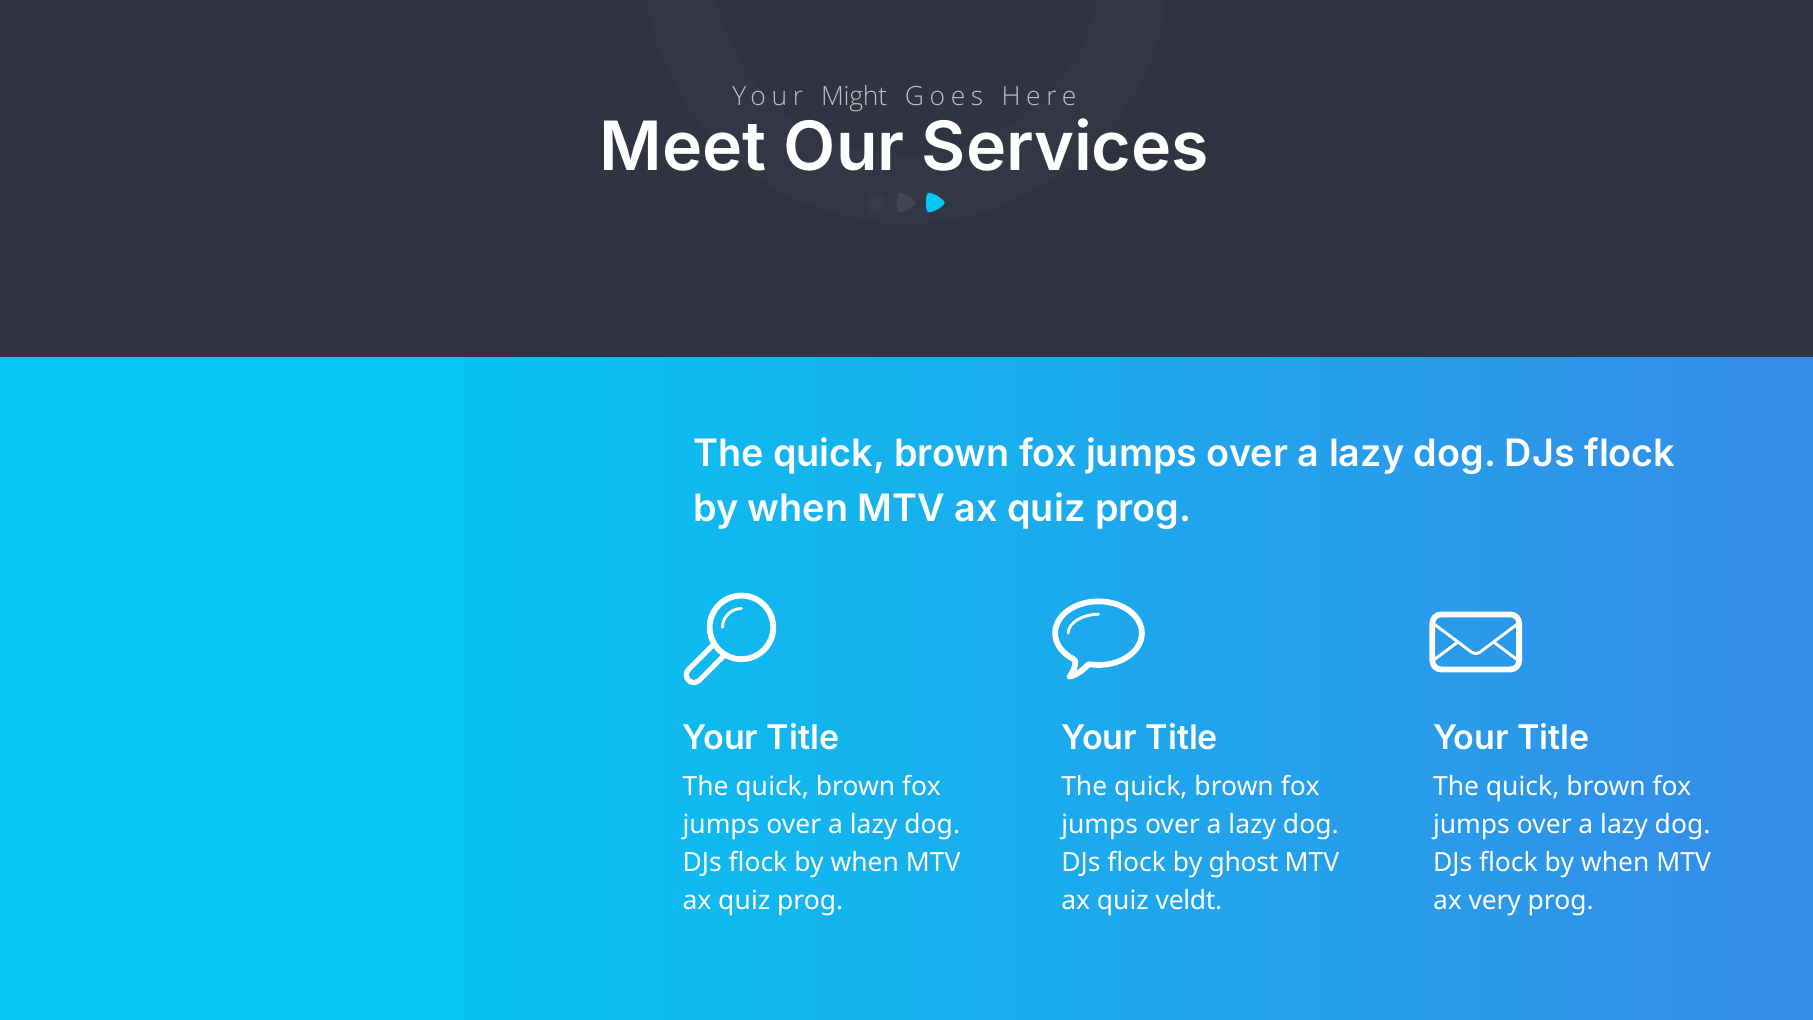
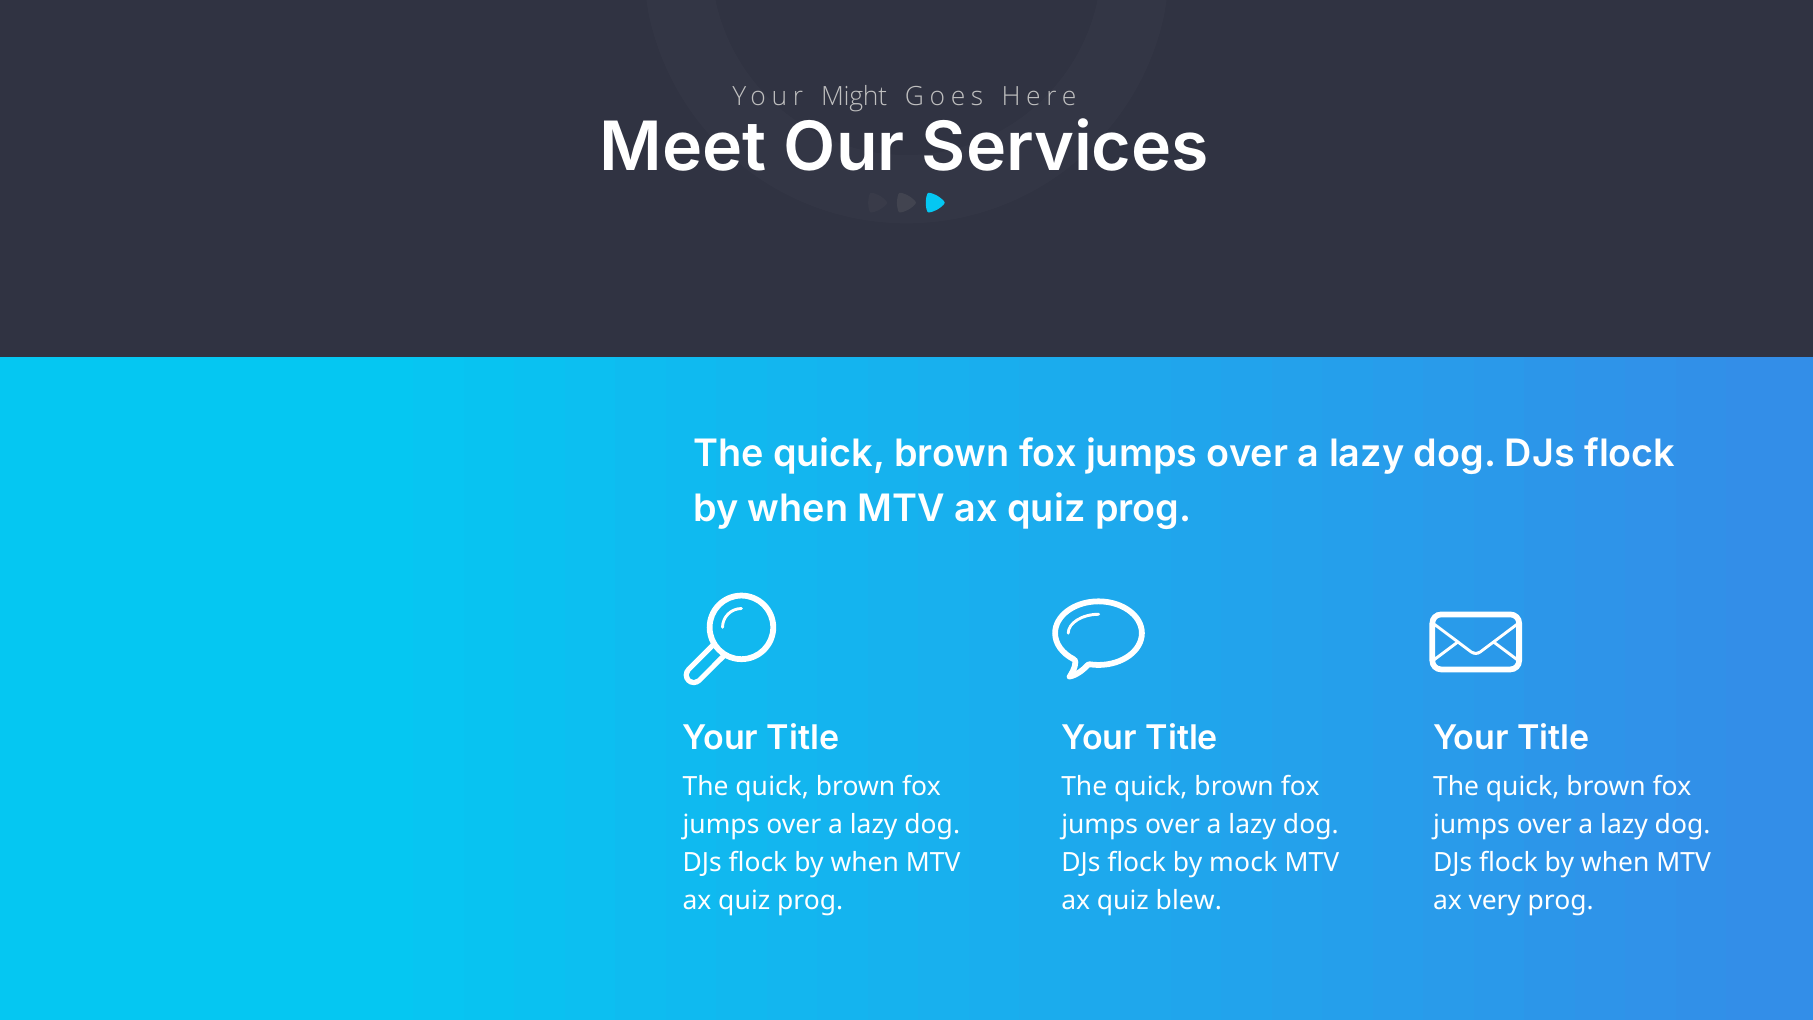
ghost: ghost -> mock
veldt: veldt -> blew
